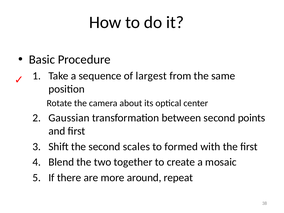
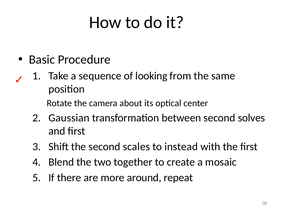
largest: largest -> looking
points: points -> solves
formed: formed -> instead
